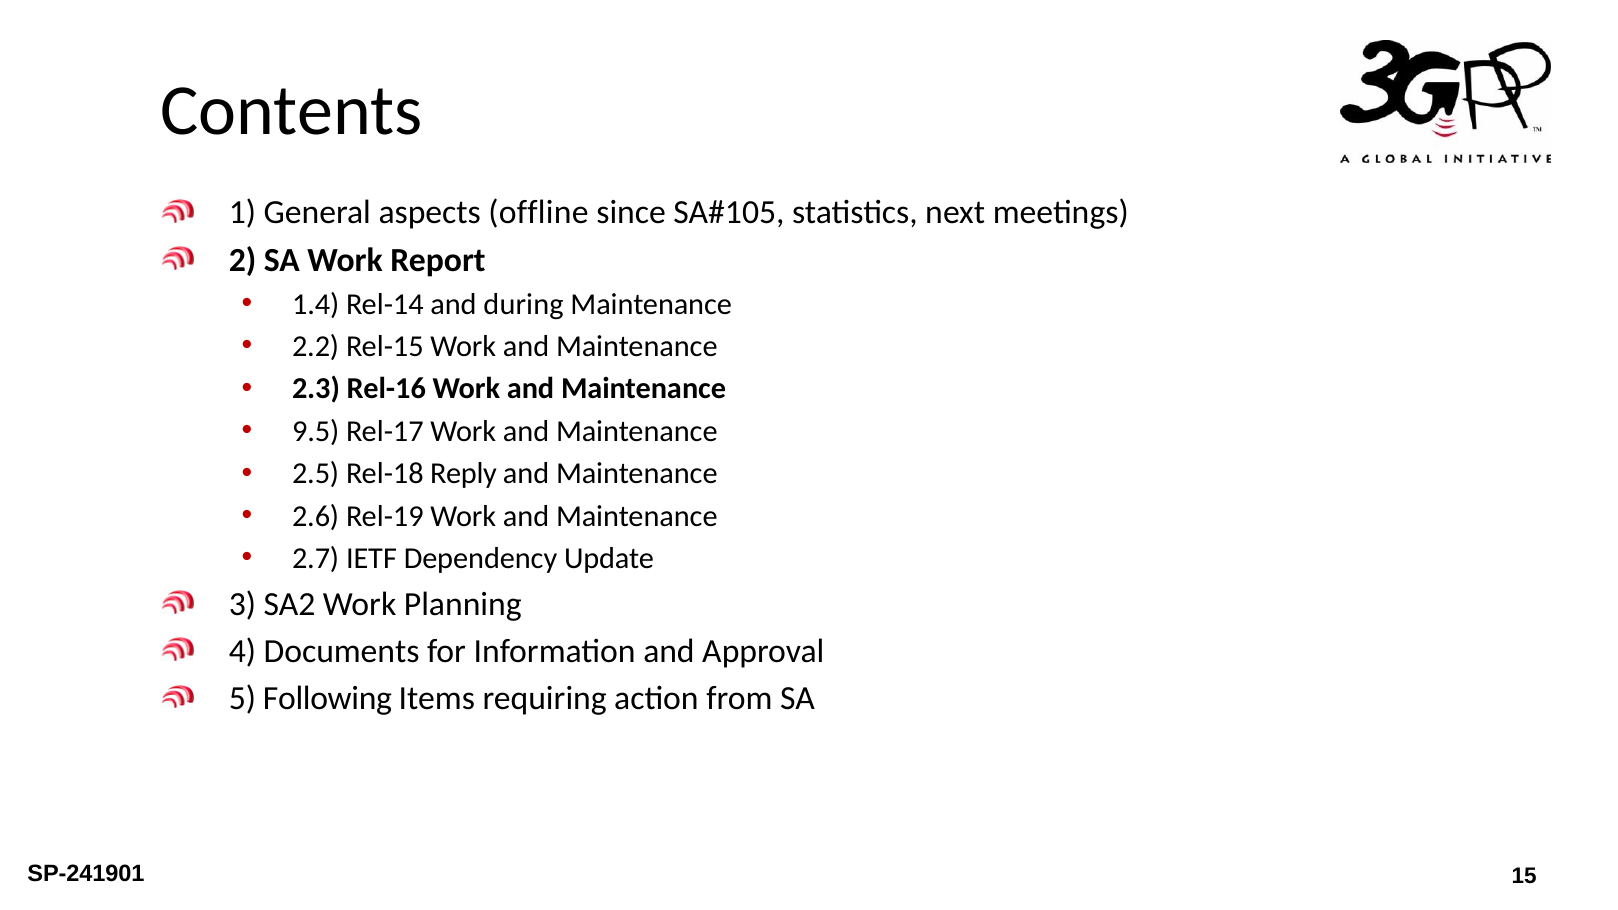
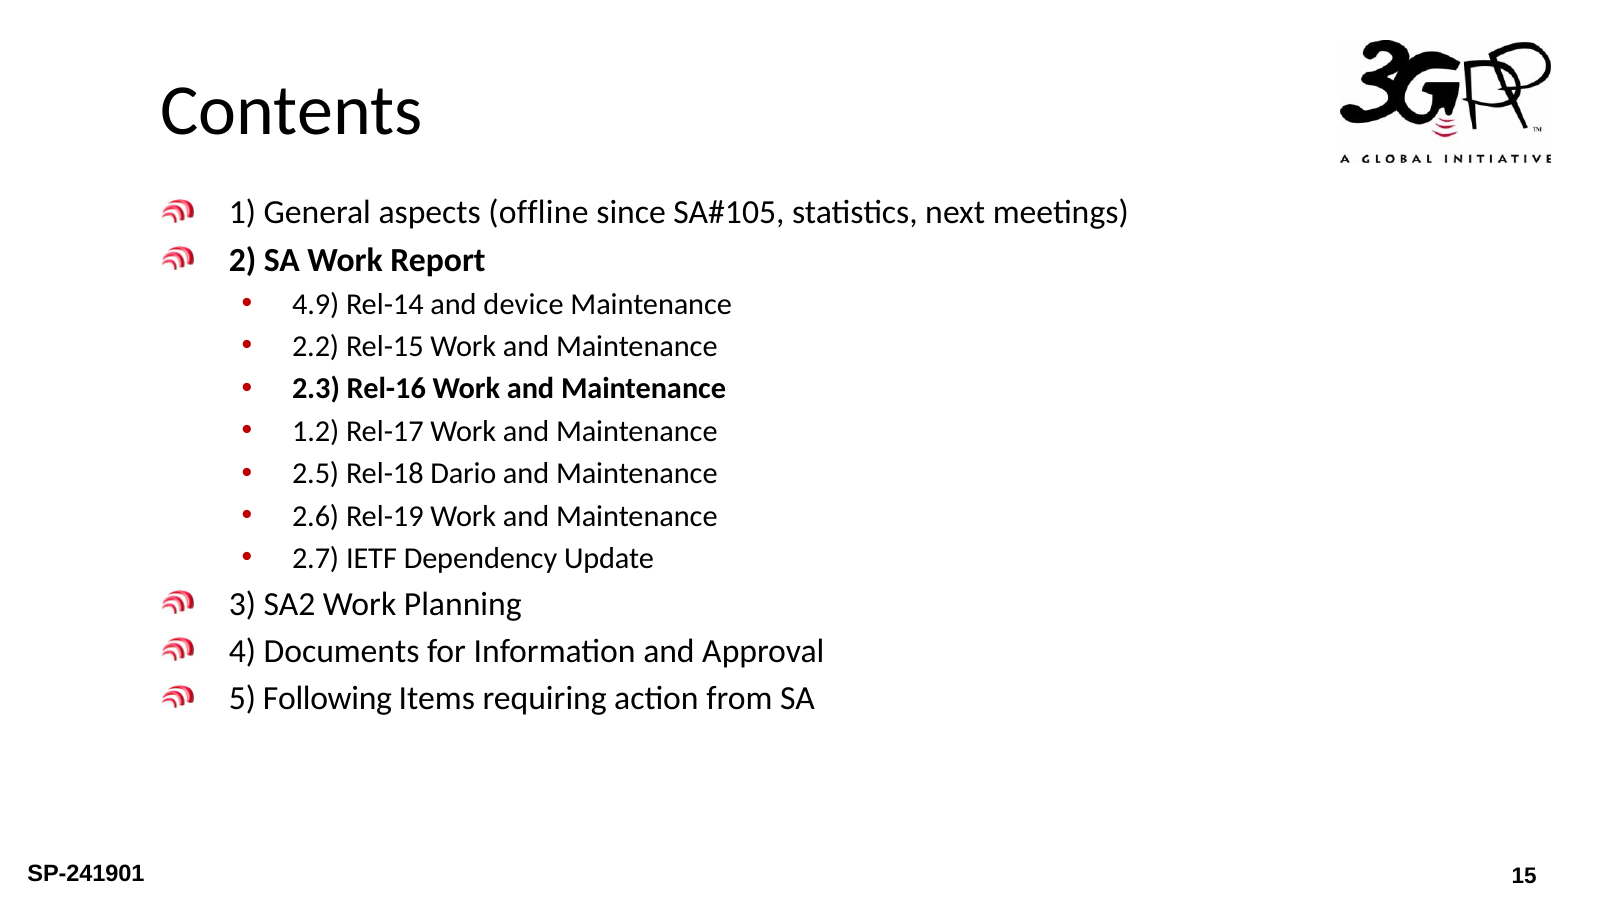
1.4: 1.4 -> 4.9
during: during -> device
9.5: 9.5 -> 1.2
Reply: Reply -> Dario
